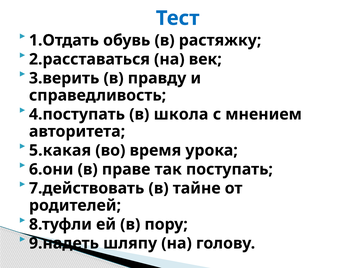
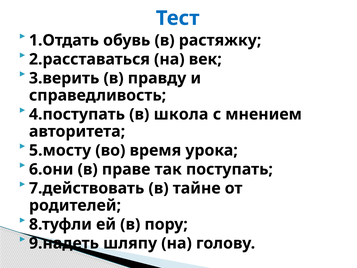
5.какая: 5.какая -> 5.мосту
